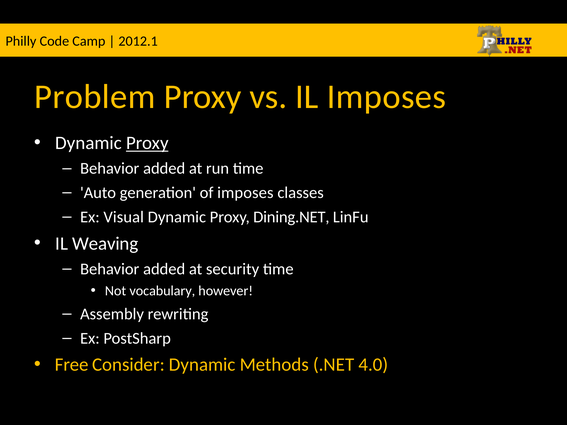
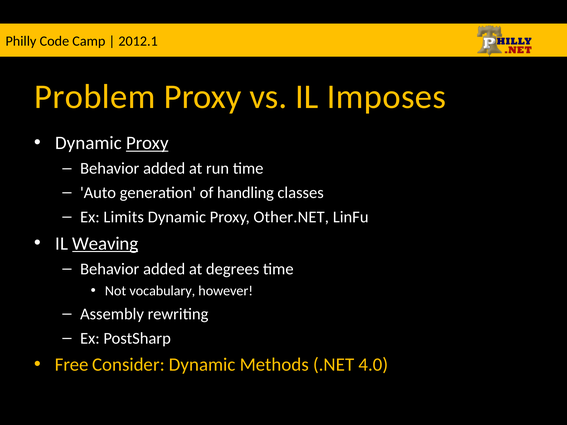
of imposes: imposes -> handling
Visual: Visual -> Limits
Dining.NET: Dining.NET -> Other.NET
Weaving underline: none -> present
security: security -> degrees
